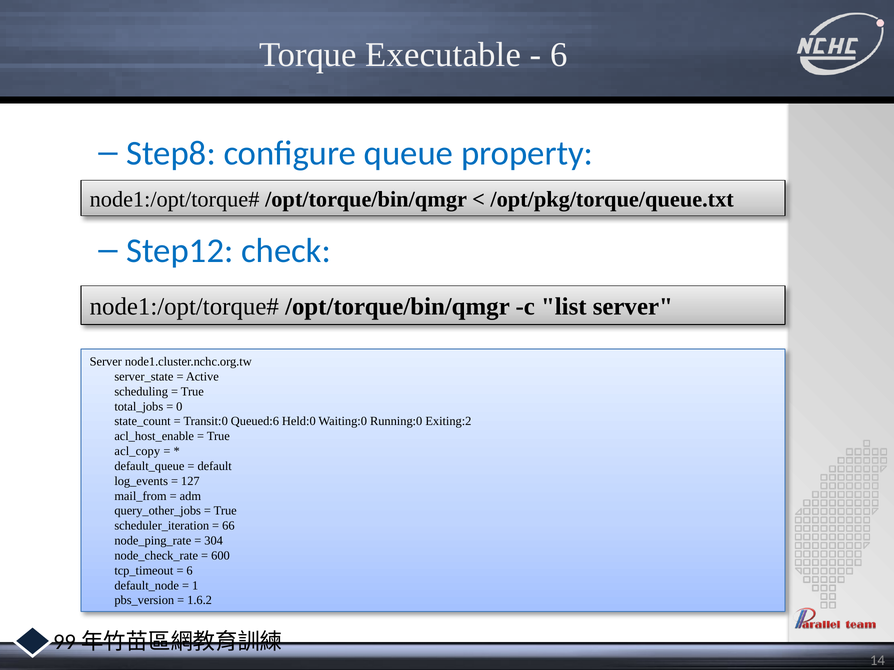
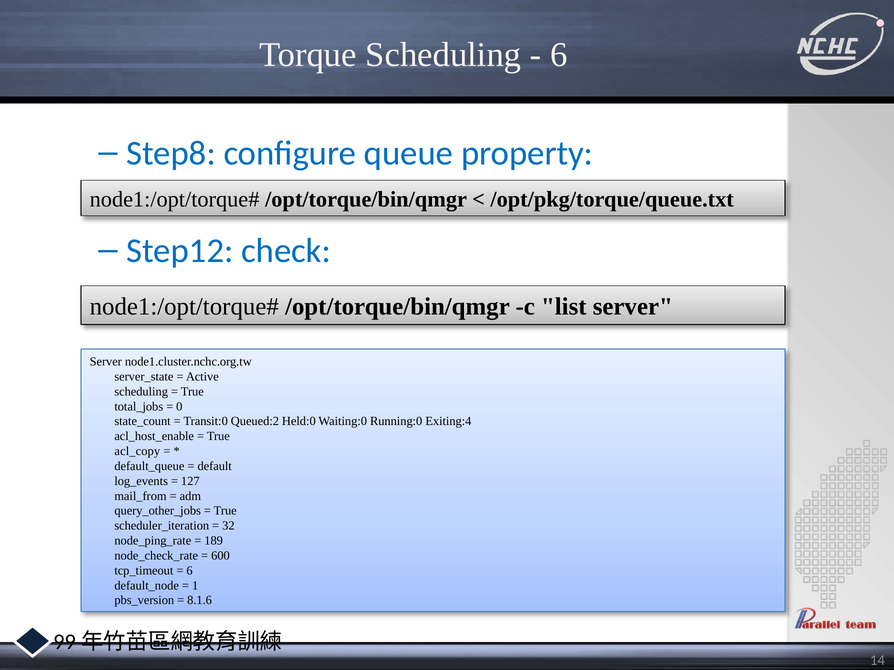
Torque Executable: Executable -> Scheduling
Queued:6: Queued:6 -> Queued:2
Exiting:2: Exiting:2 -> Exiting:4
66: 66 -> 32
304: 304 -> 189
1.6.2: 1.6.2 -> 8.1.6
